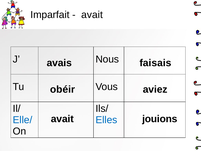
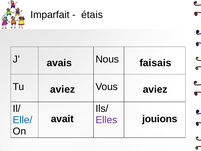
avait at (92, 15): avait -> étais
obéir at (63, 89): obéir -> aviez
Elles colour: blue -> purple
